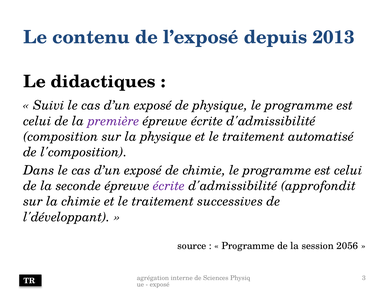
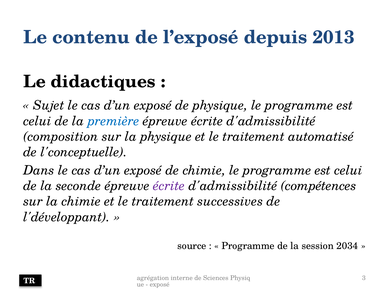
Suivi: Suivi -> Sujet
première colour: purple -> blue
l'composition: l'composition -> l'conceptuelle
approfondit: approfondit -> compétences
2056: 2056 -> 2034
